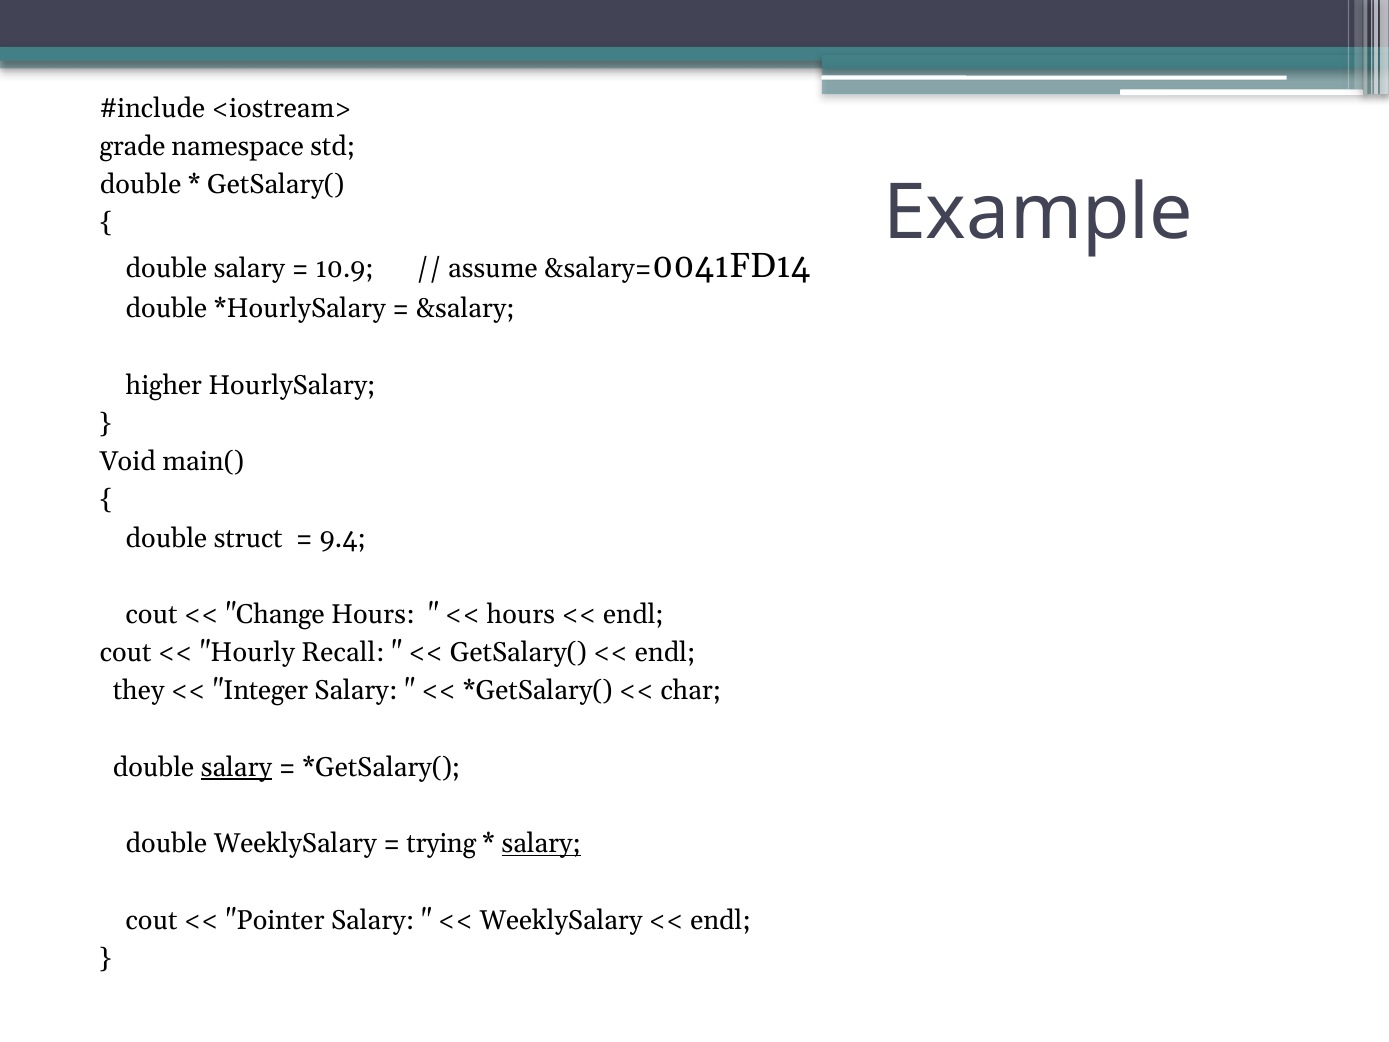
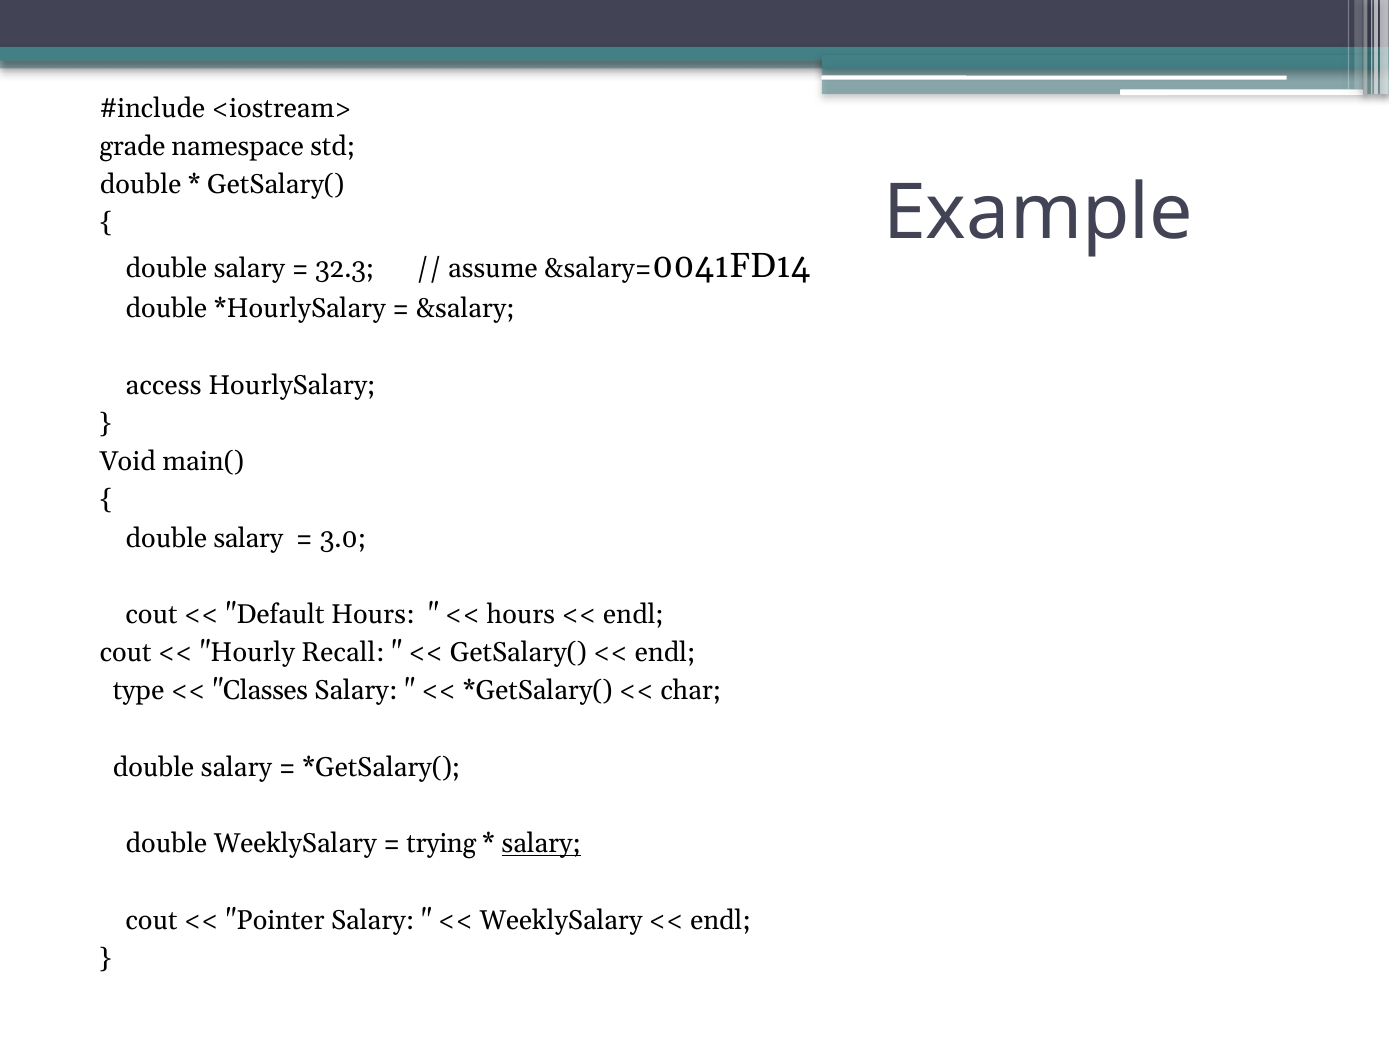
10.9: 10.9 -> 32.3
higher: higher -> access
struct at (248, 538): struct -> salary
9.4: 9.4 -> 3.0
Change: Change -> Default
they: they -> type
Integer: Integer -> Classes
salary at (236, 767) underline: present -> none
